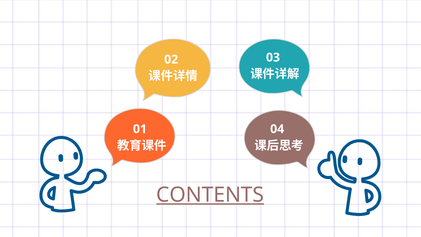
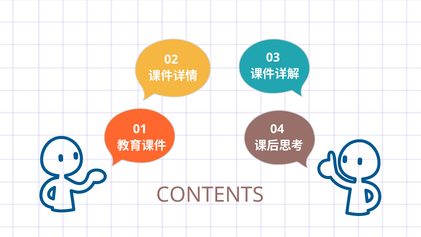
CONTENTS underline: present -> none
